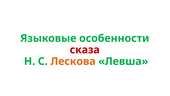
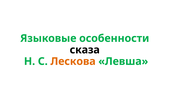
сказа colour: red -> black
